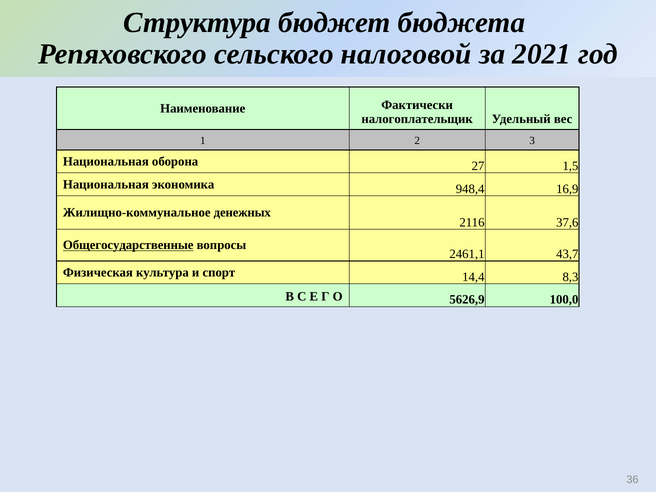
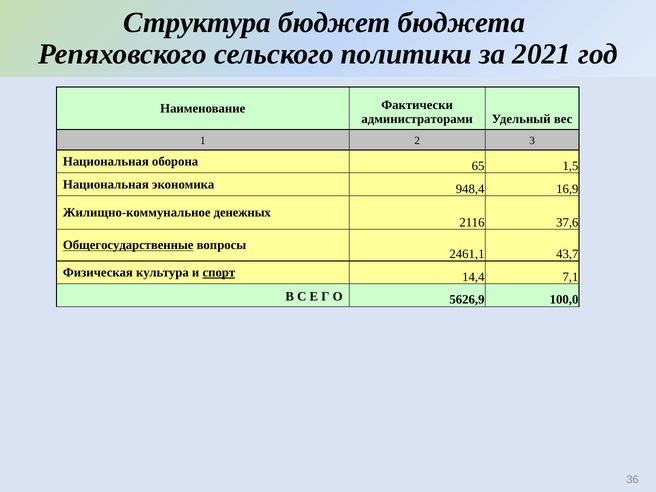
налоговой: налоговой -> политики
налогоплательщик: налогоплательщик -> администраторами
27: 27 -> 65
спорт underline: none -> present
8,3: 8,3 -> 7,1
